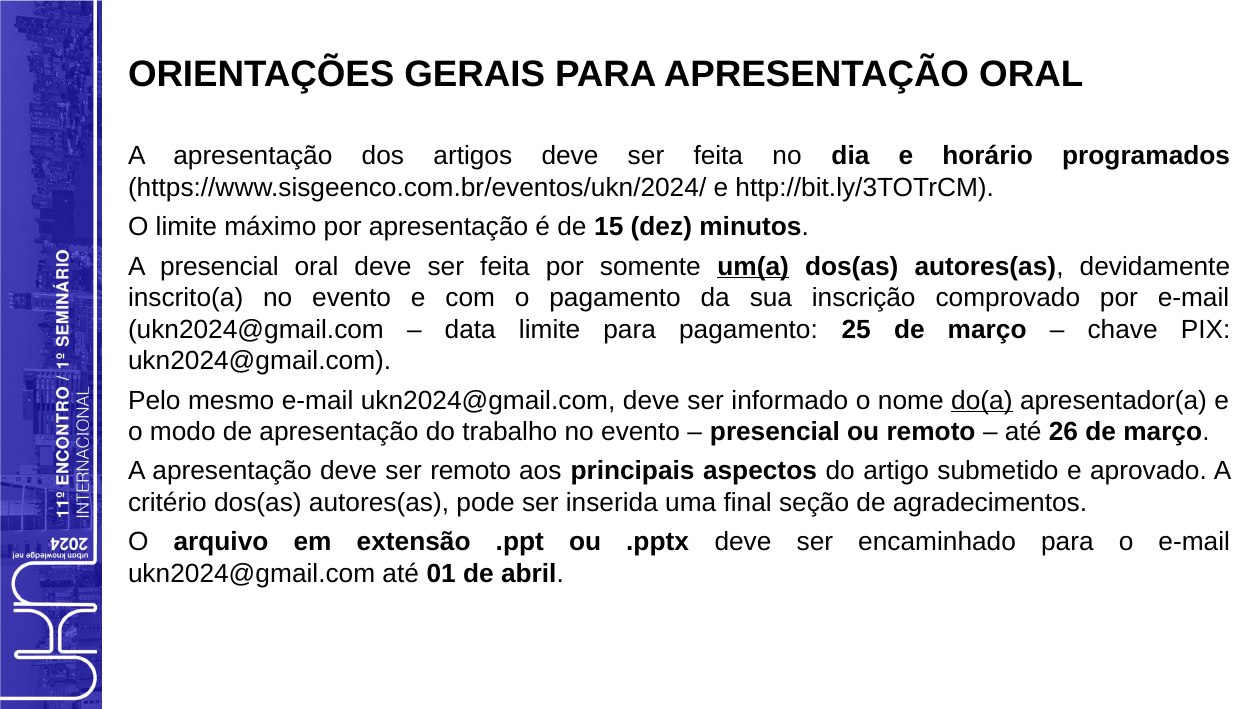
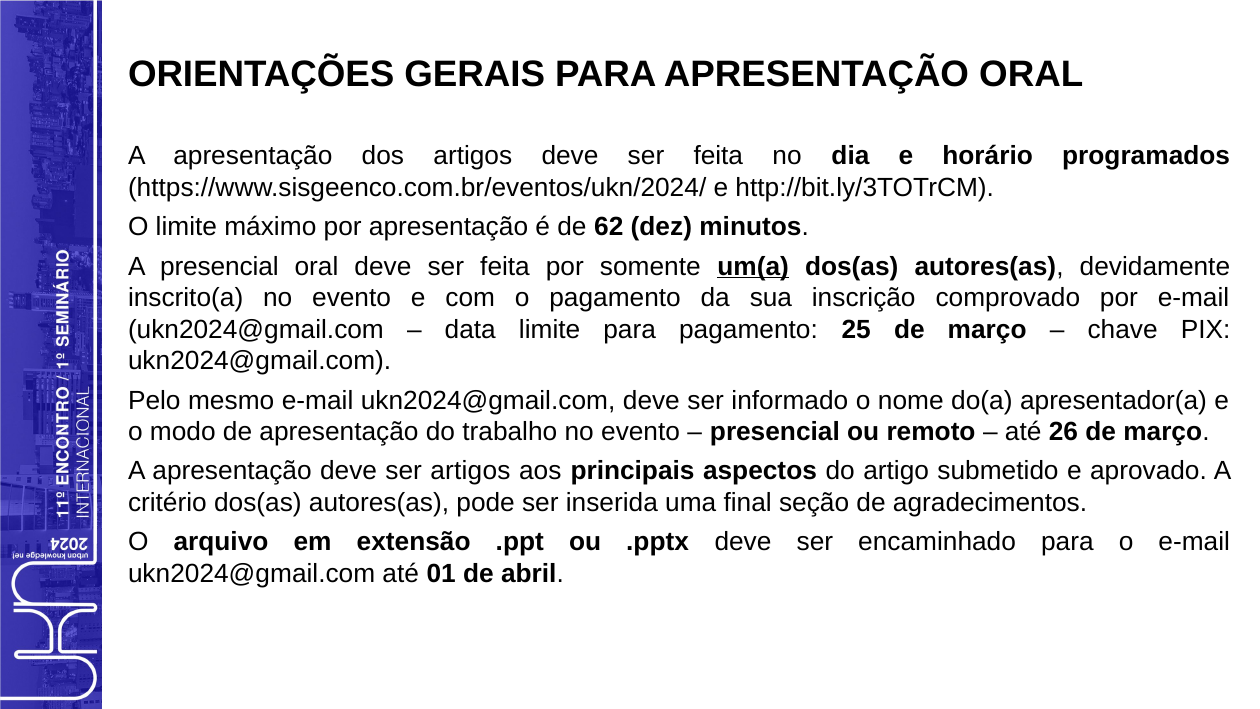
15: 15 -> 62
do(a underline: present -> none
ser remoto: remoto -> artigos
